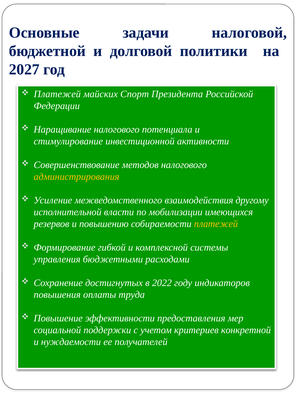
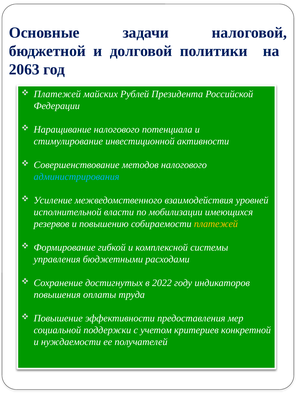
2027: 2027 -> 2063
Спорт: Спорт -> Рублей
администрирования colour: yellow -> light blue
другому: другому -> уровней
